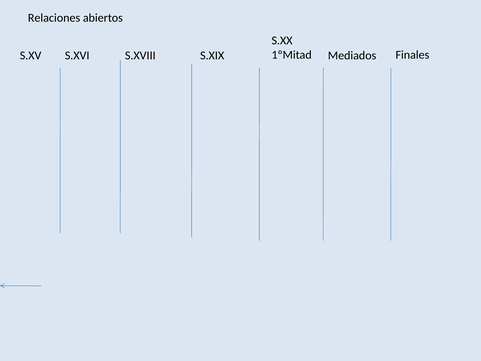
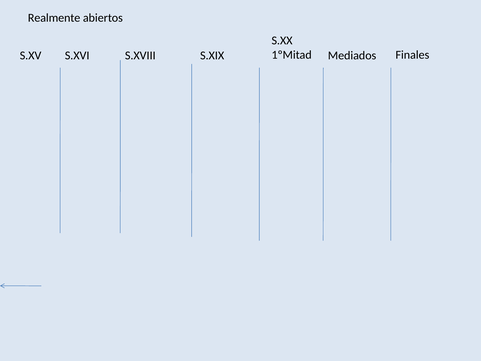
Relaciones: Relaciones -> Realmente
